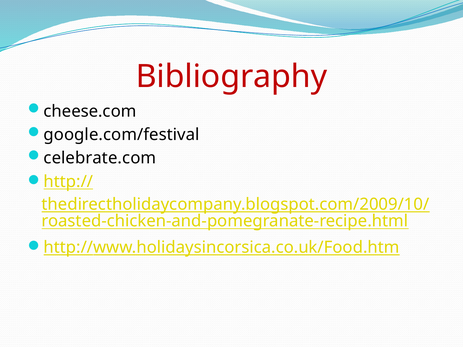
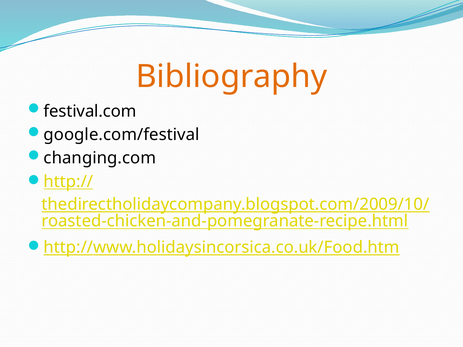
Bibliography colour: red -> orange
cheese.com: cheese.com -> festival.com
celebrate.com: celebrate.com -> changing.com
